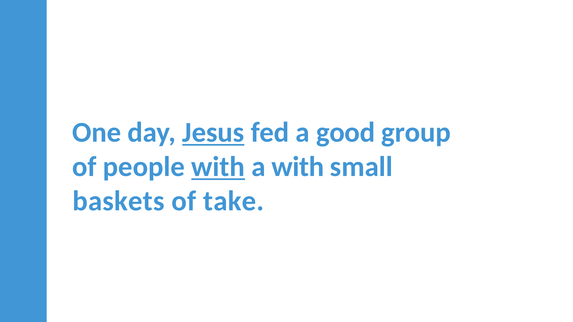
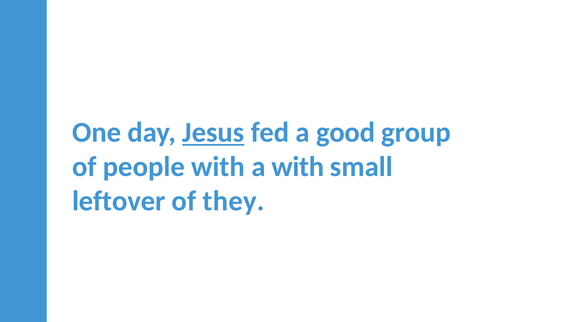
with at (218, 167) underline: present -> none
baskets: baskets -> leftover
take: take -> they
